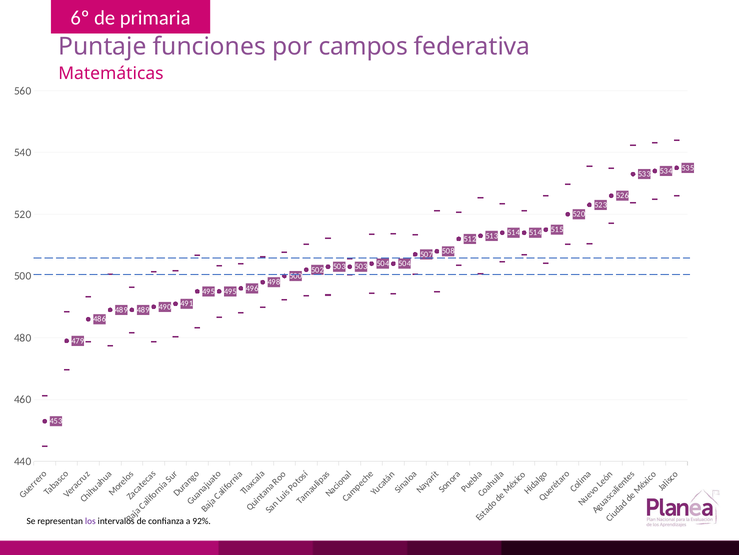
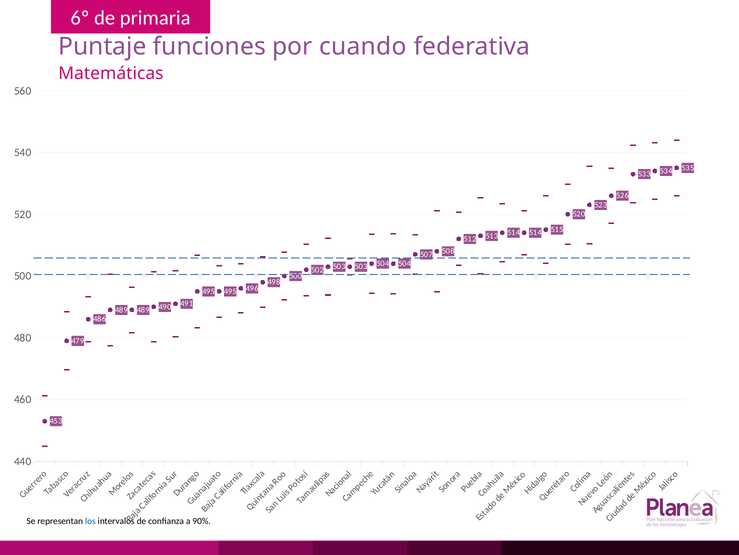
campos: campos -> cuando
los colour: purple -> blue
92%: 92% -> 90%
